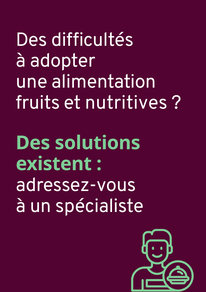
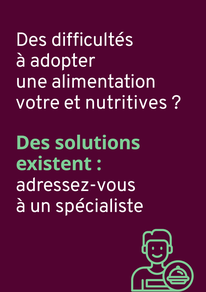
fruits: fruits -> votre
